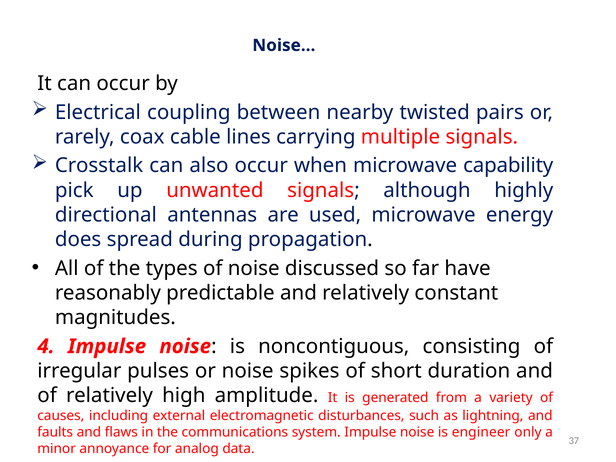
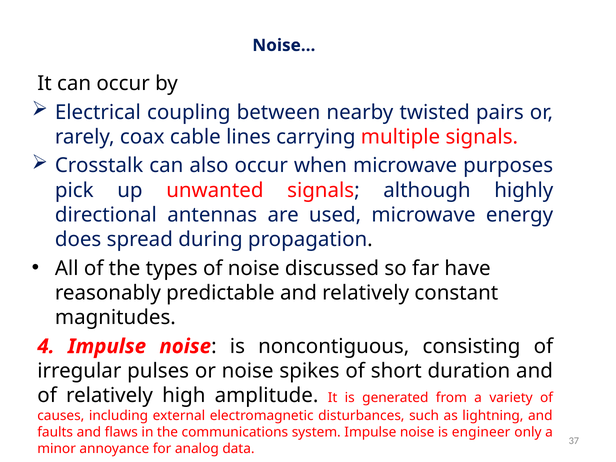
capability: capability -> purposes
